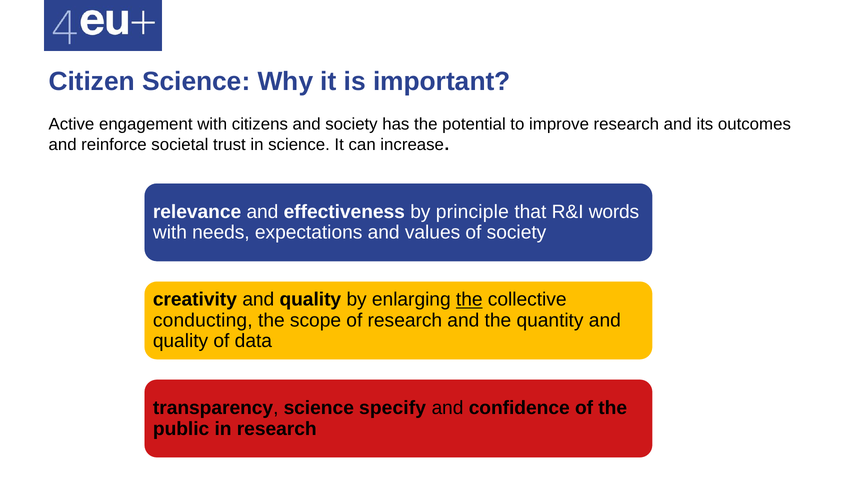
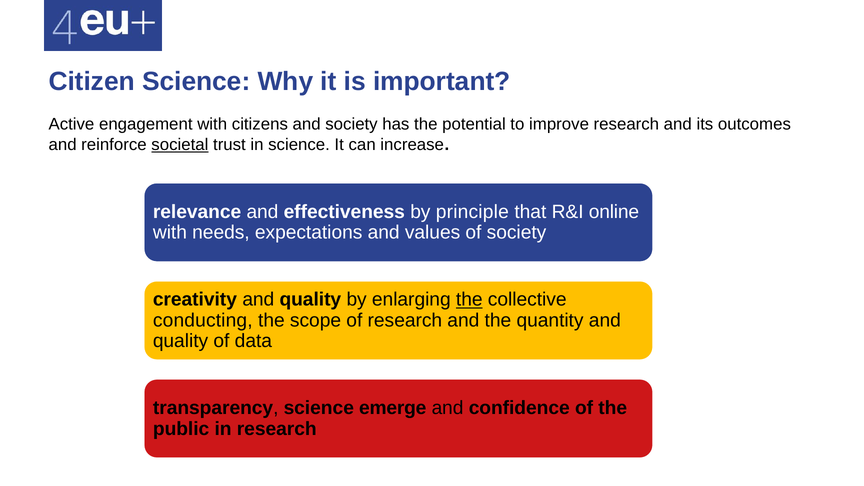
societal underline: none -> present
words: words -> online
specify: specify -> emerge
